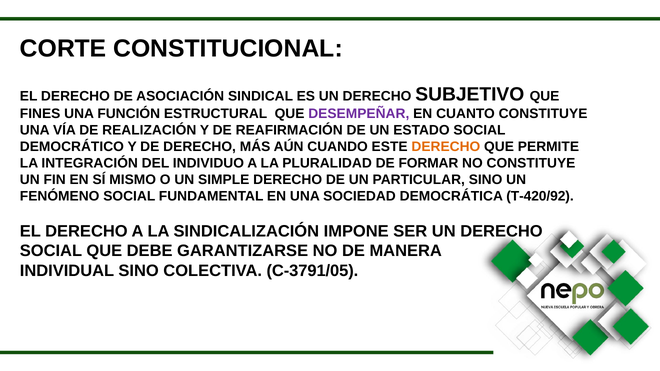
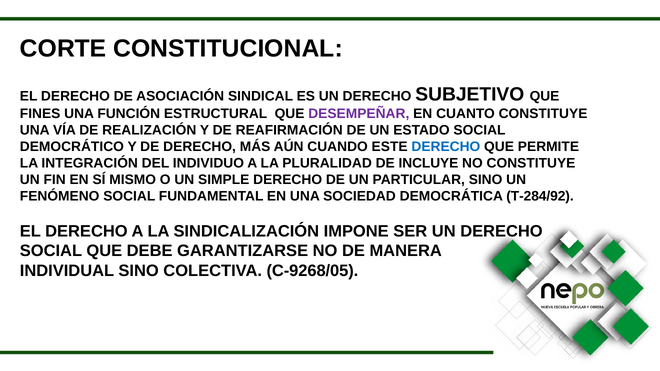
DERECHO at (446, 147) colour: orange -> blue
FORMAR: FORMAR -> INCLUYE
T-420/92: T-420/92 -> T-284/92
C-3791/05: C-3791/05 -> C-9268/05
